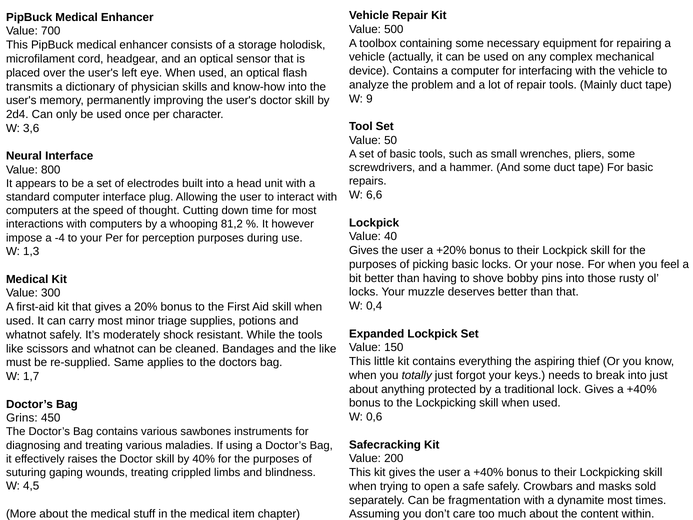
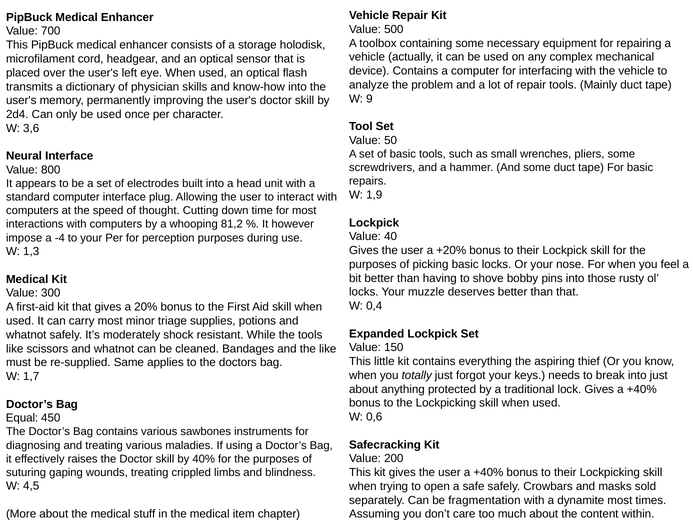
6,6: 6,6 -> 1,9
Grins: Grins -> Equal
